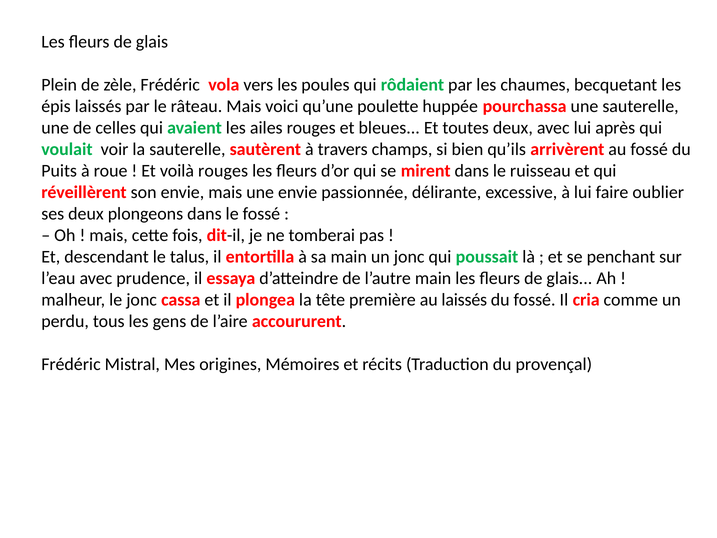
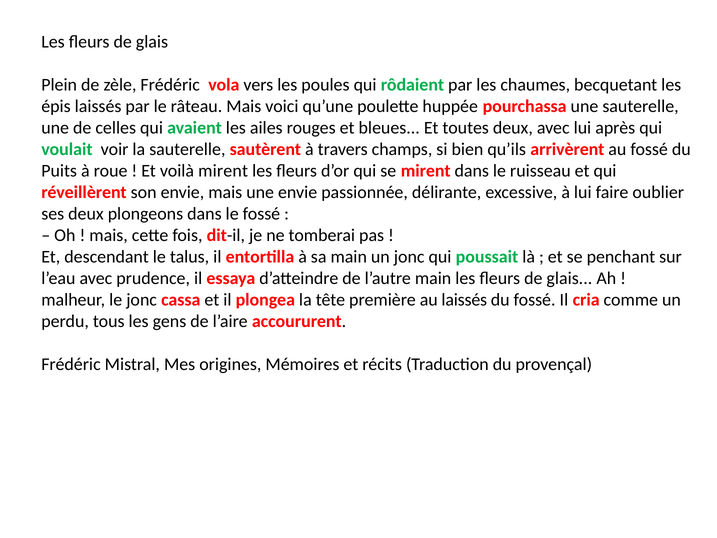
voilà rouges: rouges -> mirent
